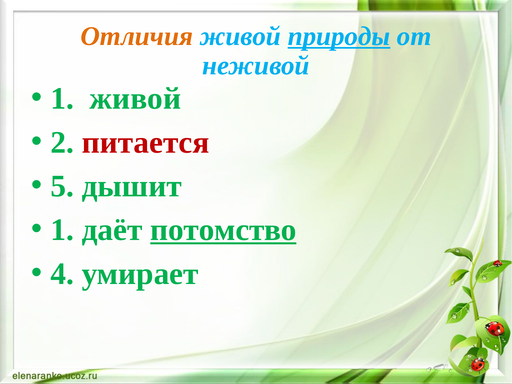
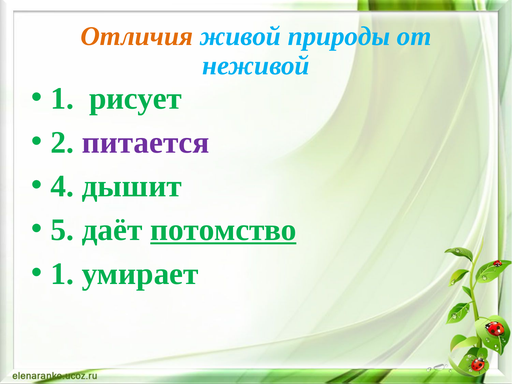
природы underline: present -> none
1 живой: живой -> рисует
питается colour: red -> purple
5: 5 -> 4
1 at (62, 230): 1 -> 5
4 at (62, 274): 4 -> 1
